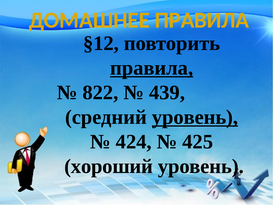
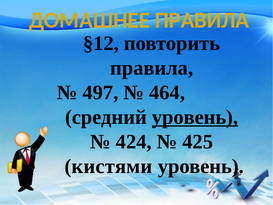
правила at (152, 68) underline: present -> none
822: 822 -> 497
439: 439 -> 464
хороший: хороший -> кистями
